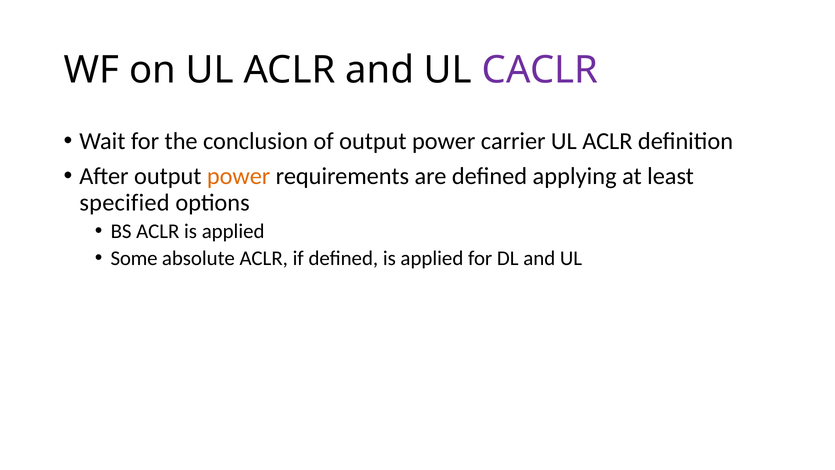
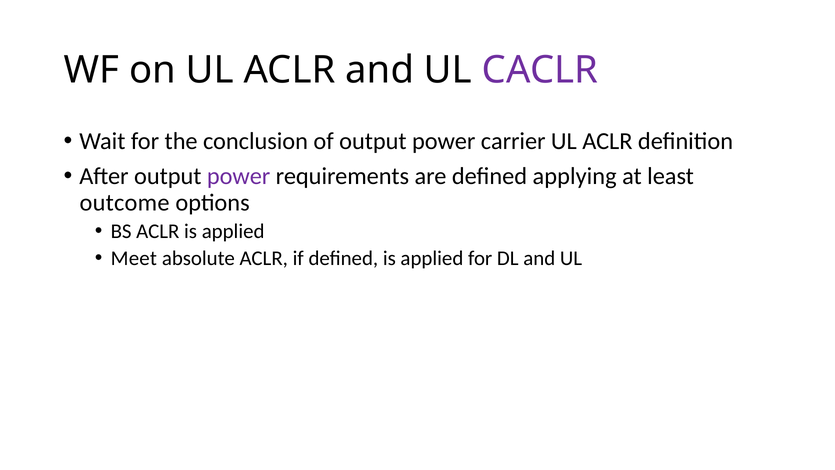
power at (239, 176) colour: orange -> purple
specified: specified -> outcome
Some: Some -> Meet
